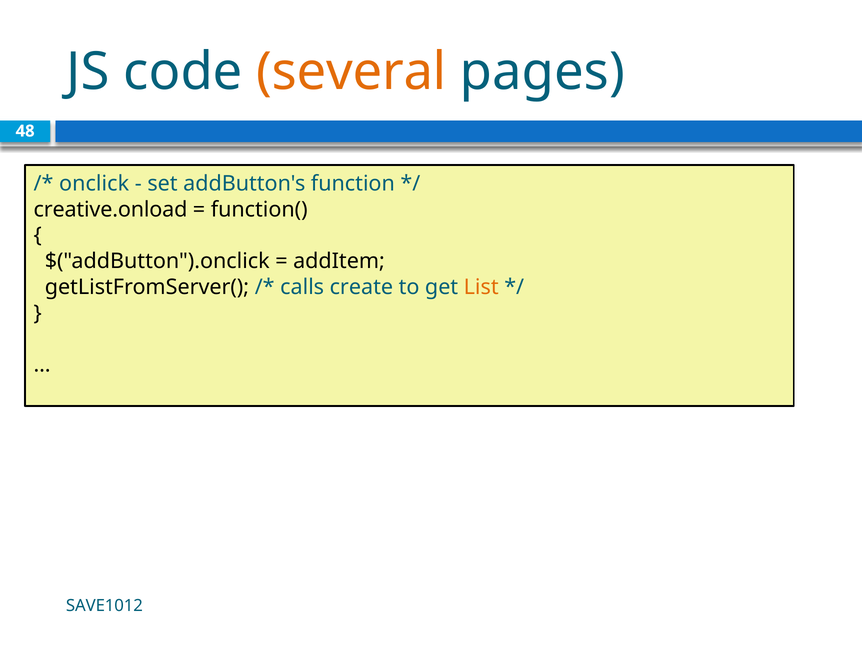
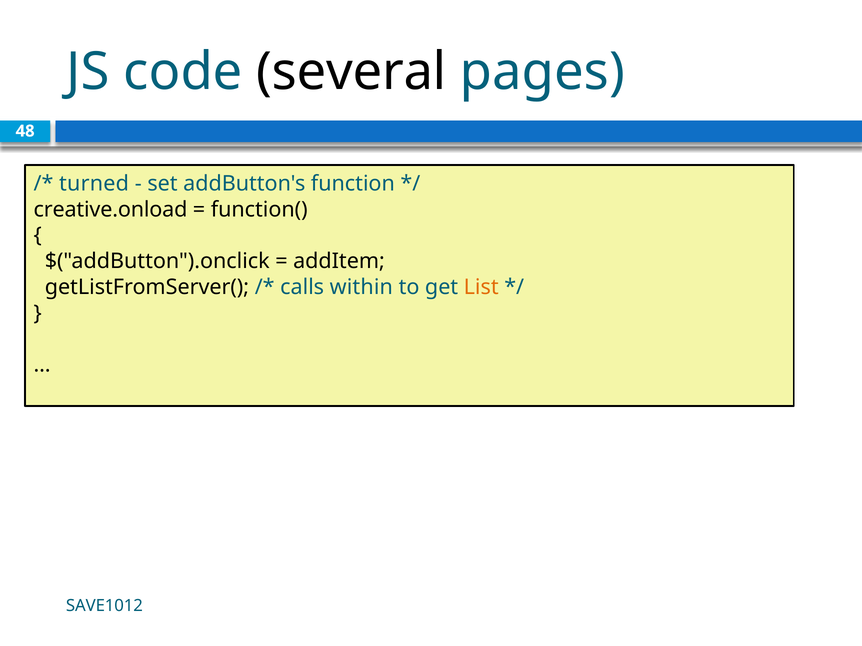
several colour: orange -> black
onclick: onclick -> turned
create: create -> within
